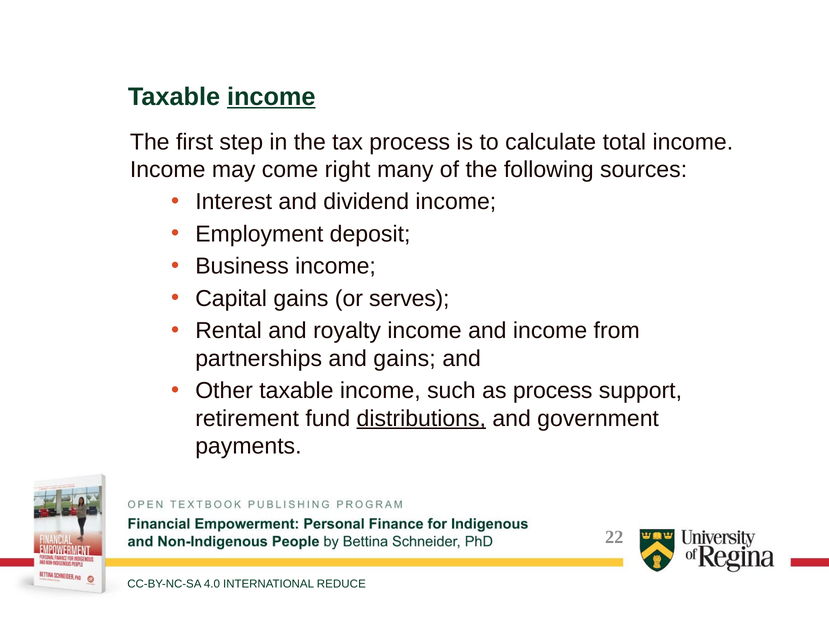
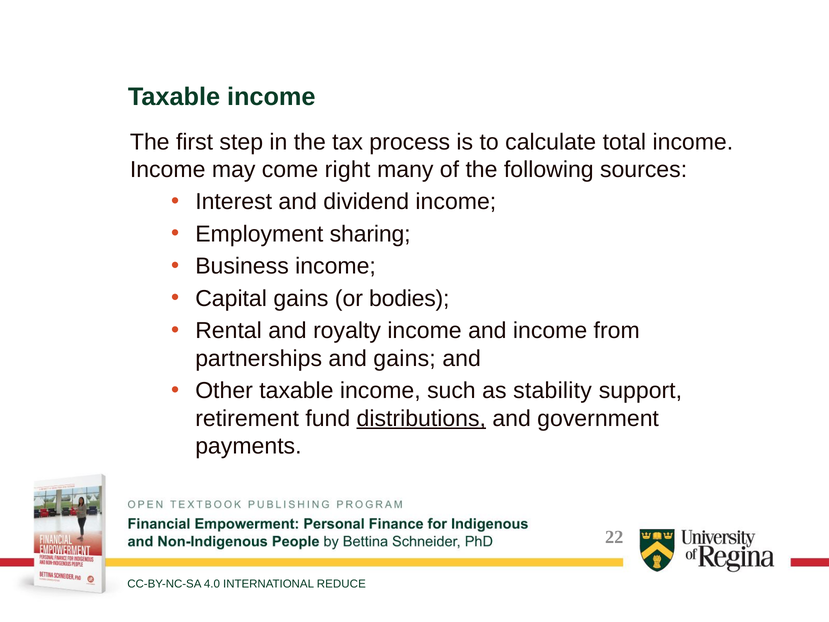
income at (271, 97) underline: present -> none
deposit: deposit -> sharing
serves: serves -> bodies
as process: process -> stability
